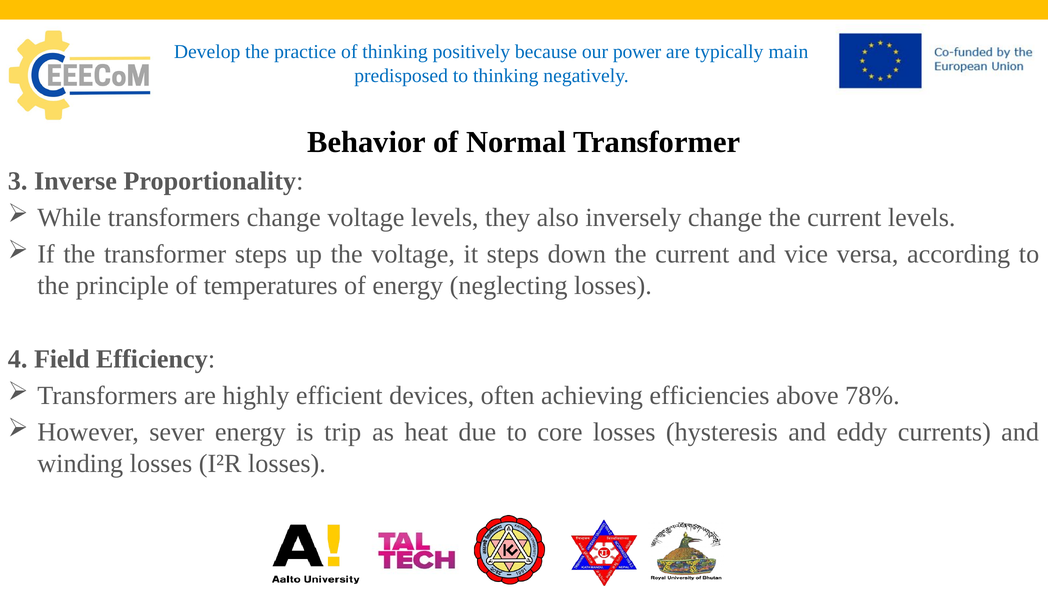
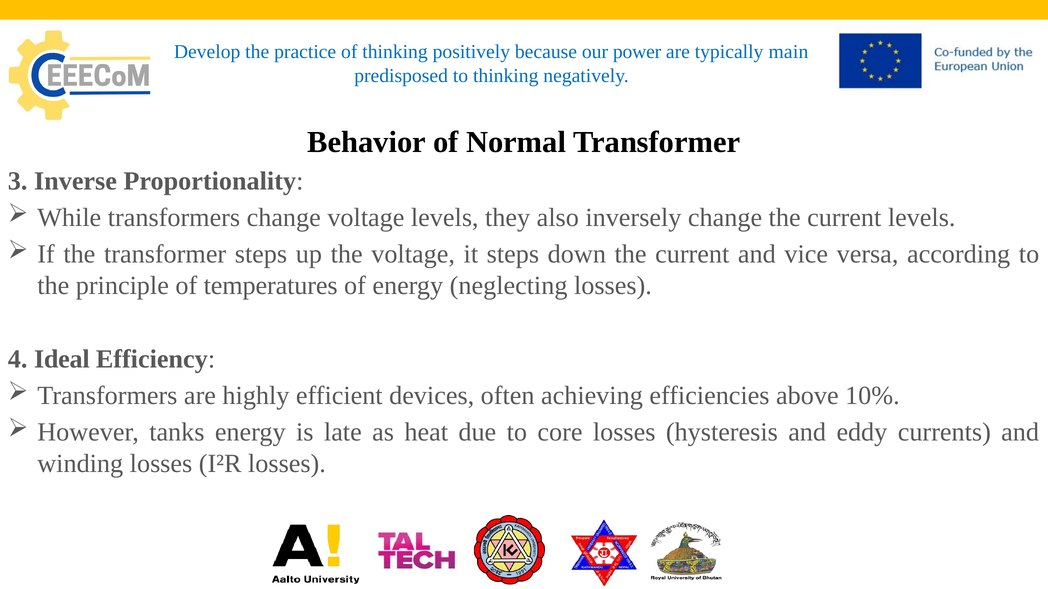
Field: Field -> Ideal
78%: 78% -> 10%
sever: sever -> tanks
trip: trip -> late
